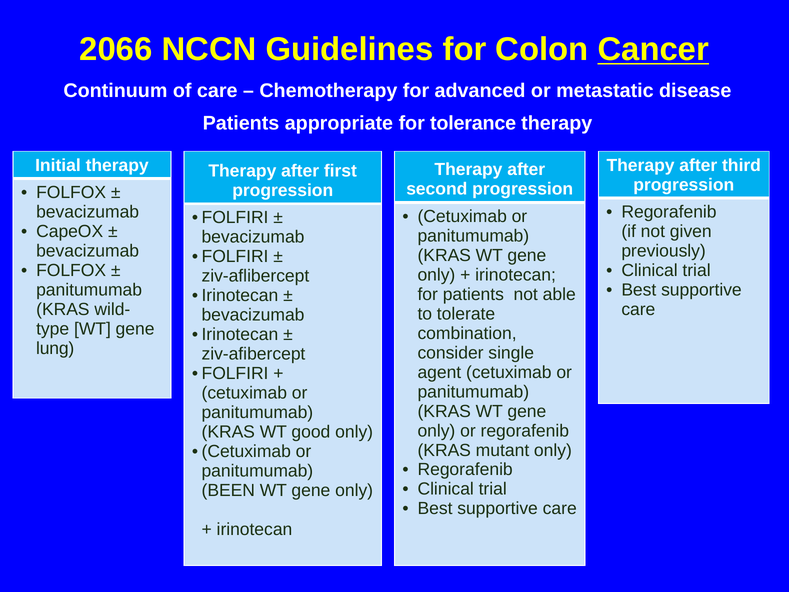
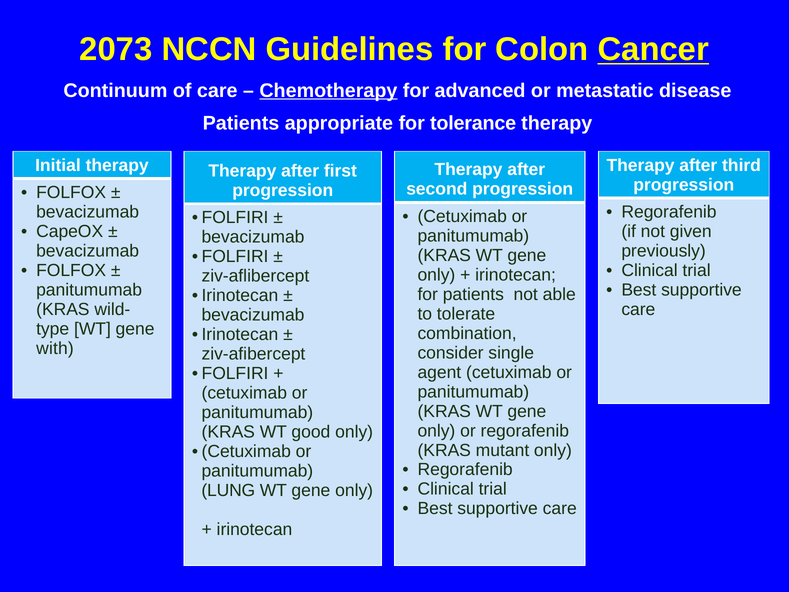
2066: 2066 -> 2073
Chemotherapy underline: none -> present
lung: lung -> with
BEEN: BEEN -> LUNG
